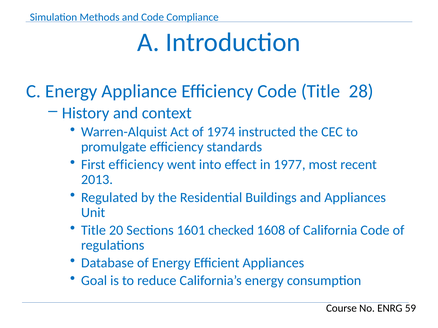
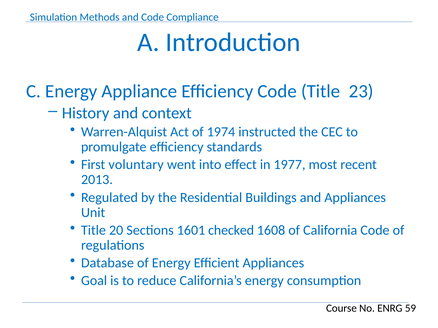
28: 28 -> 23
First efficiency: efficiency -> voluntary
